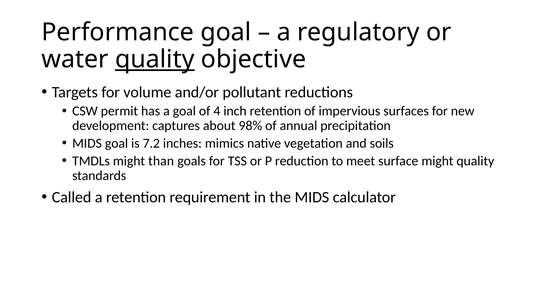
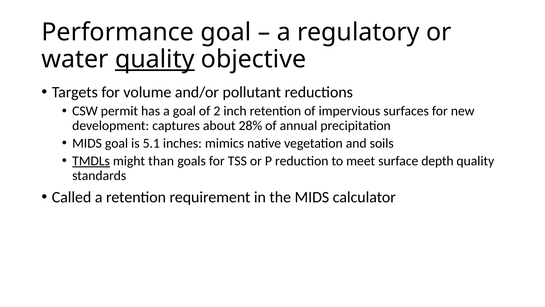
4: 4 -> 2
98%: 98% -> 28%
7.2: 7.2 -> 5.1
TMDLs underline: none -> present
surface might: might -> depth
